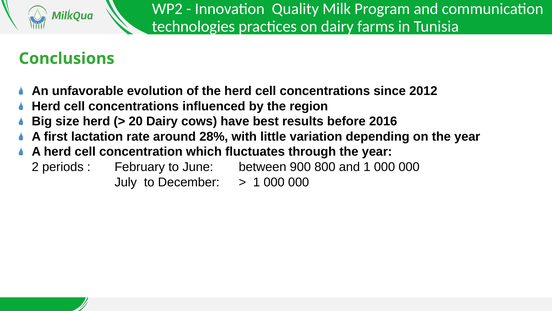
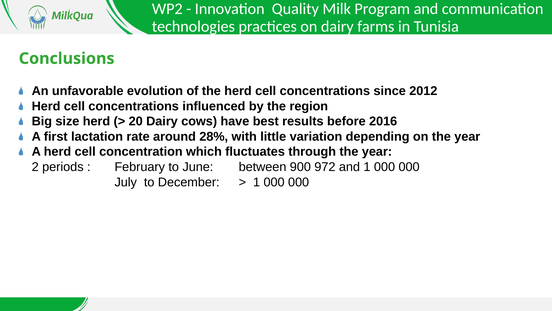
800: 800 -> 972
